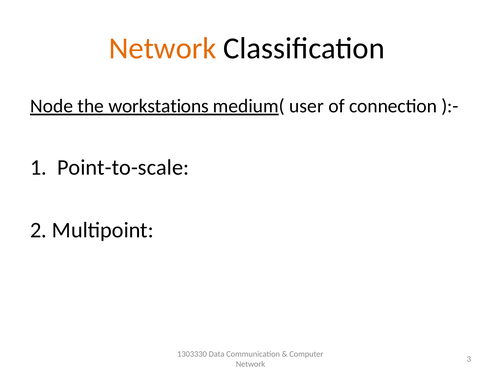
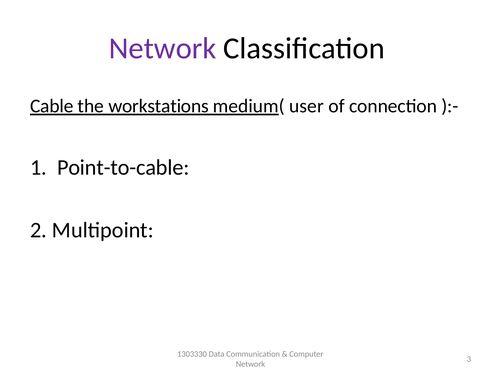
Network at (163, 48) colour: orange -> purple
Node: Node -> Cable
Point-to-scale: Point-to-scale -> Point-to-cable
